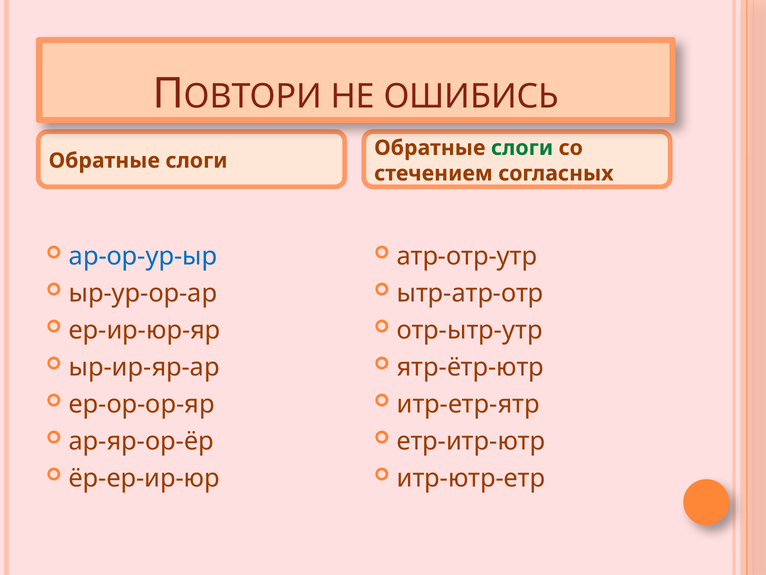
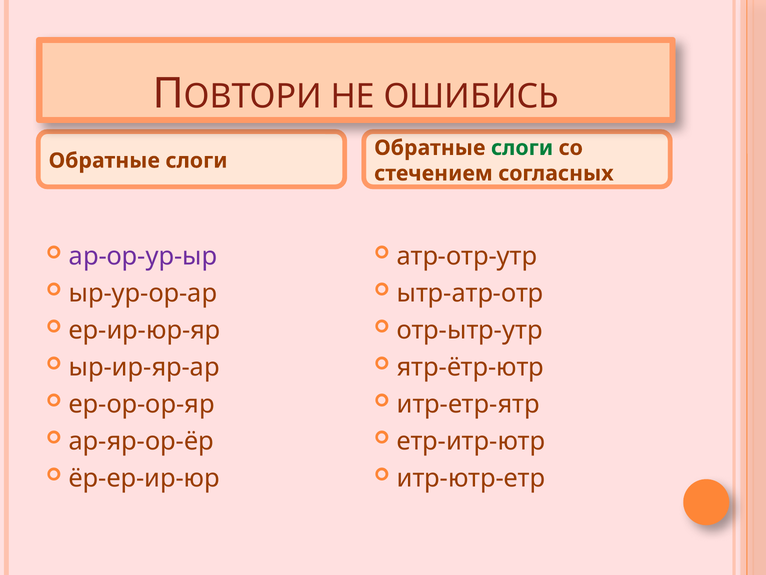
ар-ор-ур-ыр colour: blue -> purple
